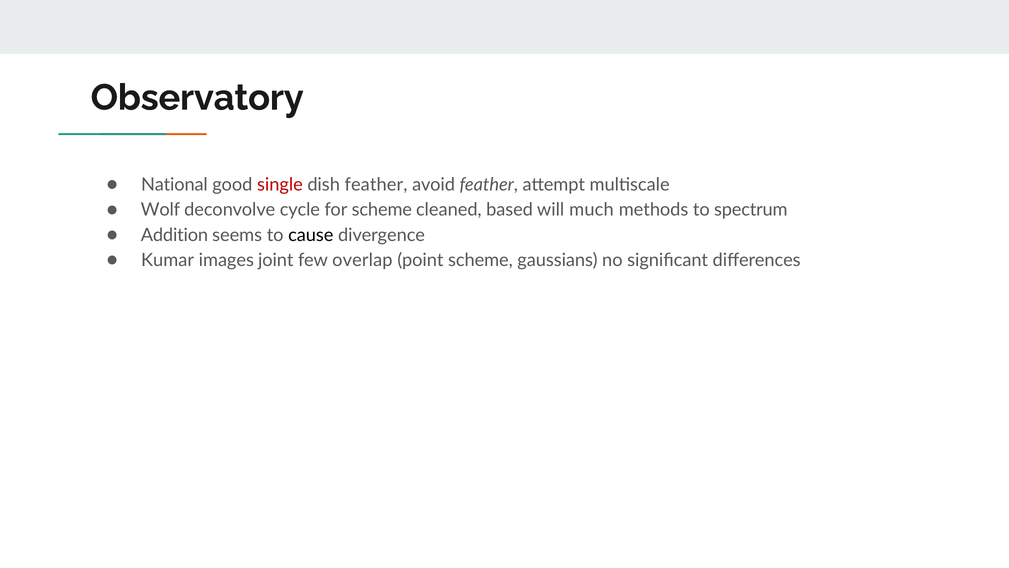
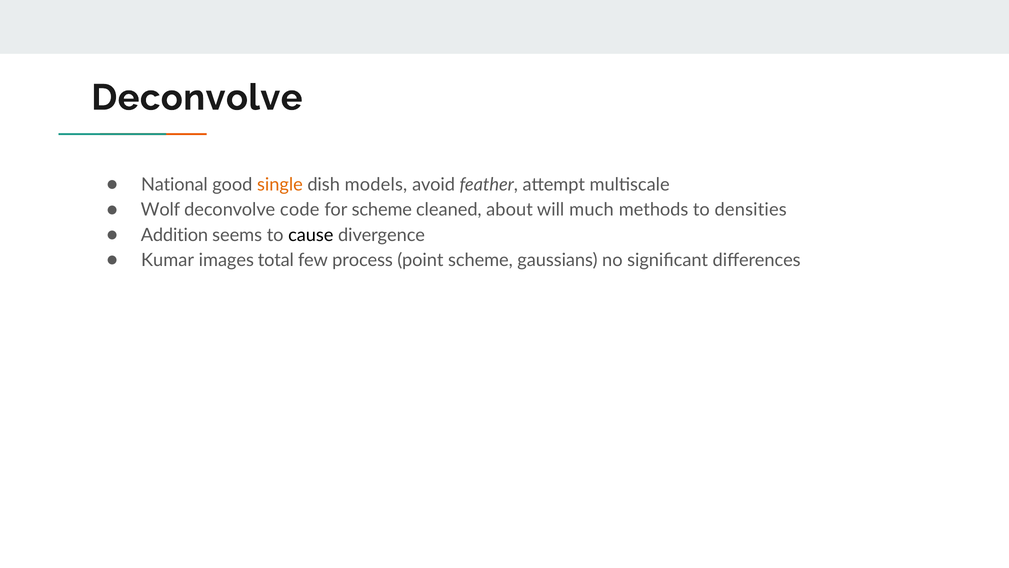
Observatory at (197, 98): Observatory -> Deconvolve
single colour: red -> orange
dish feather: feather -> models
cycle: cycle -> code
based: based -> about
spectrum: spectrum -> densities
joint: joint -> total
overlap: overlap -> process
